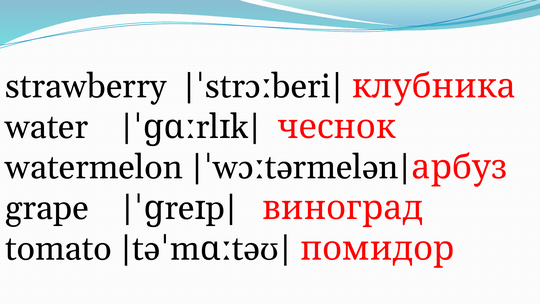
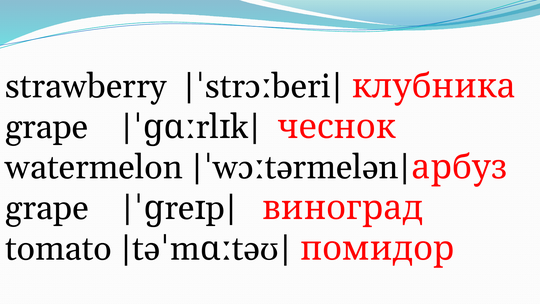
water at (47, 127): water -> grape
